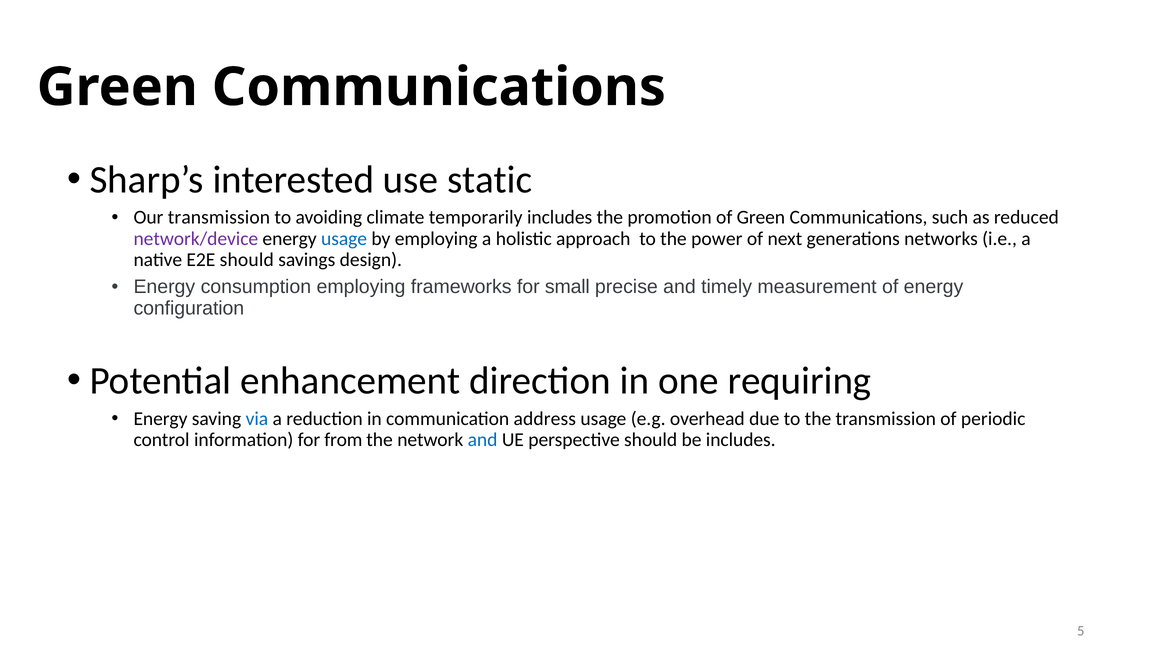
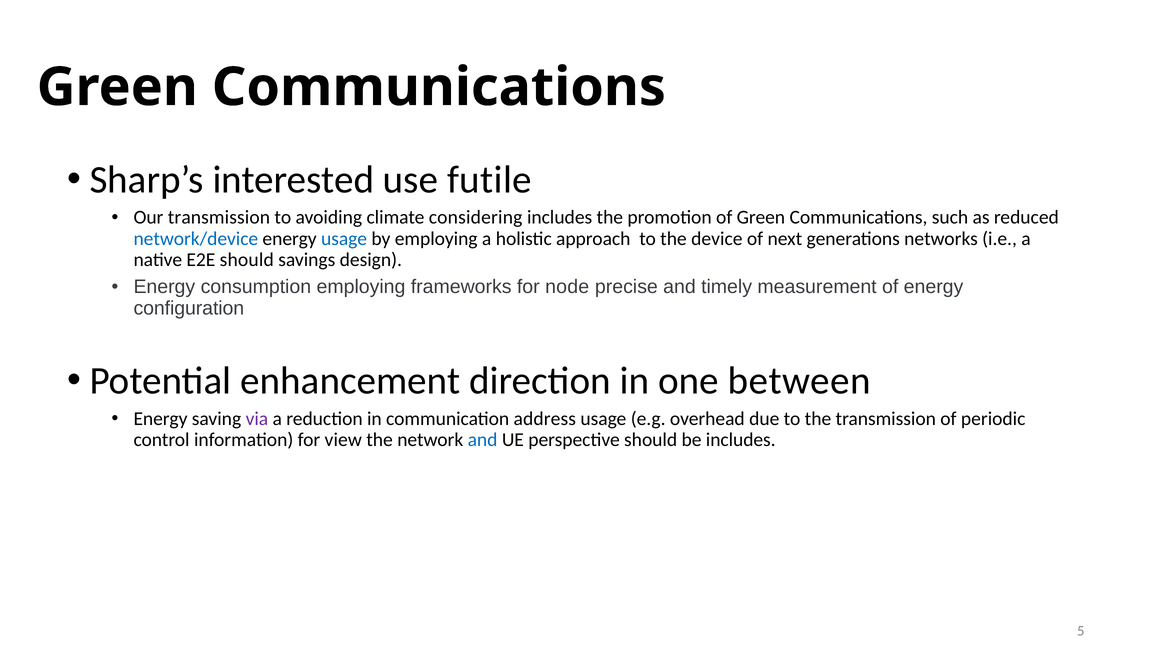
static: static -> futile
temporarily: temporarily -> considering
network/device colour: purple -> blue
power: power -> device
small: small -> node
requiring: requiring -> between
via colour: blue -> purple
from: from -> view
